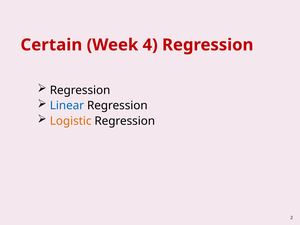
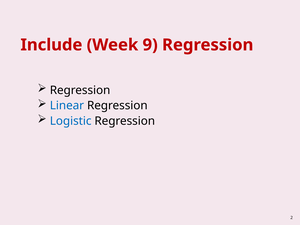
Certain: Certain -> Include
4: 4 -> 9
Logistic colour: orange -> blue
